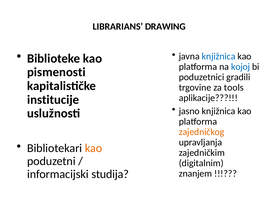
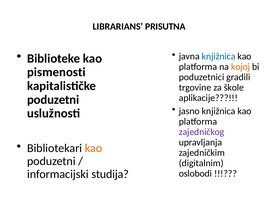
DRAWING: DRAWING -> PRISUTNA
kojoj colour: blue -> orange
tools: tools -> škole
institucije at (53, 100): institucije -> poduzetni
zajedničkog colour: orange -> purple
znanjem: znanjem -> oslobodi
